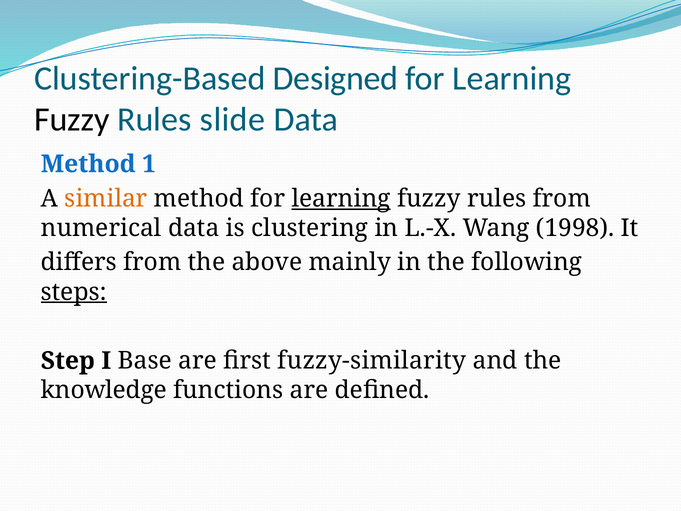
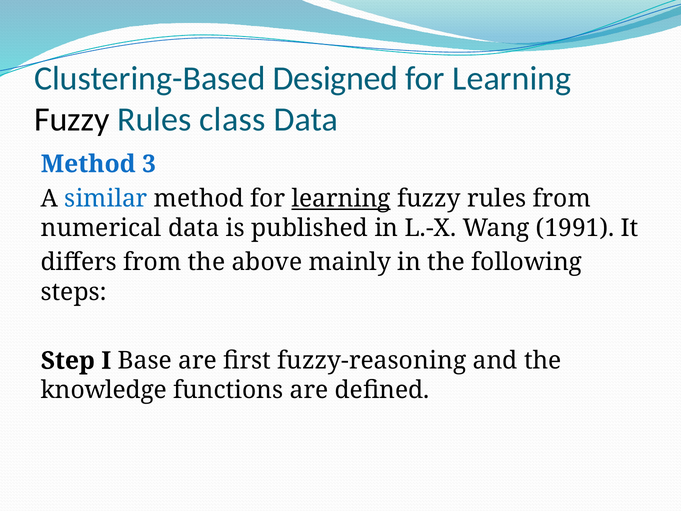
slide: slide -> class
1: 1 -> 3
similar colour: orange -> blue
clustering: clustering -> published
1998: 1998 -> 1991
steps underline: present -> none
fuzzy-similarity: fuzzy-similarity -> fuzzy-reasoning
